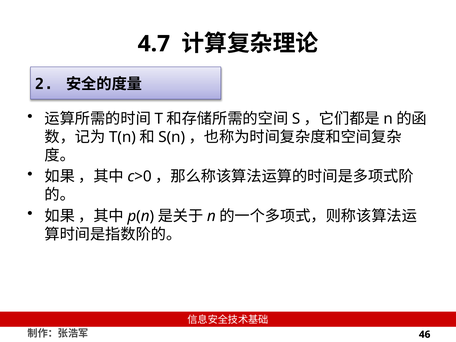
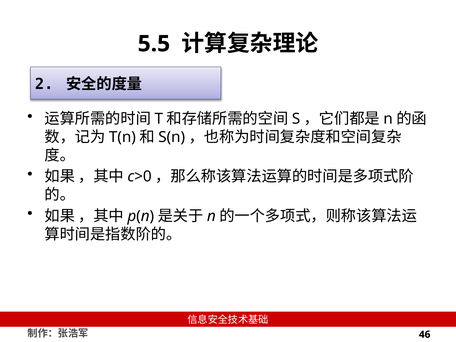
4.7: 4.7 -> 5.5
